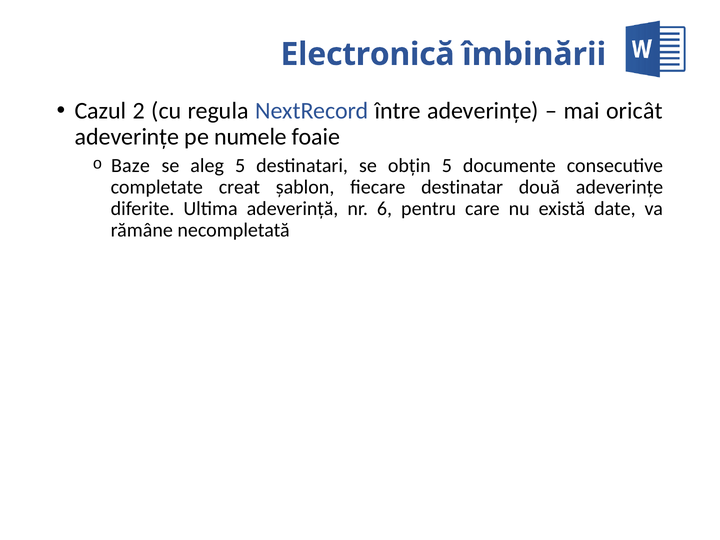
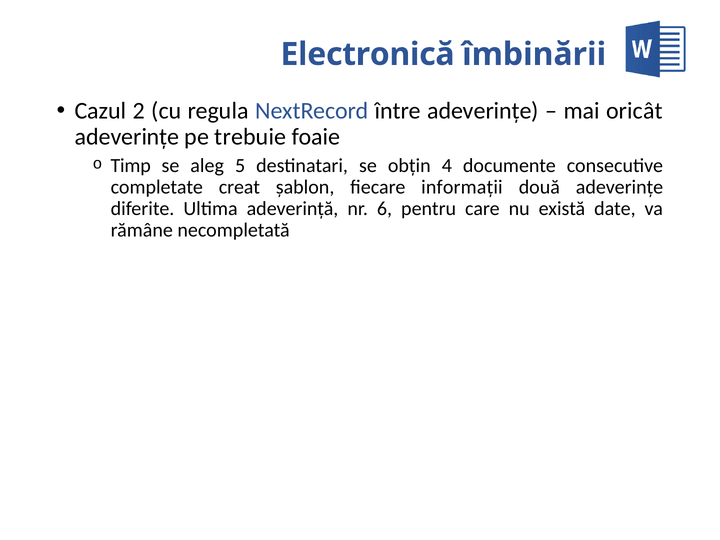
numele: numele -> trebuie
Baze: Baze -> Timp
obţin 5: 5 -> 4
destinatar: destinatar -> informaţii
